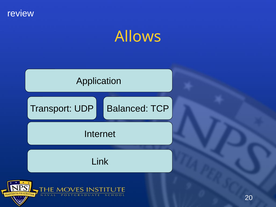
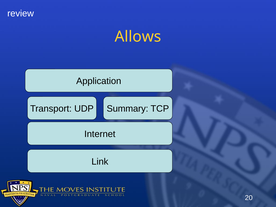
Balanced: Balanced -> Summary
